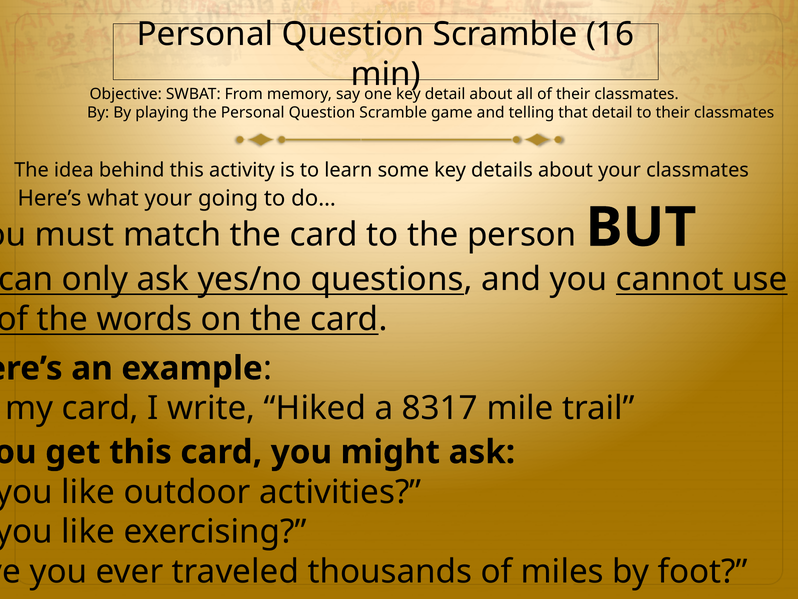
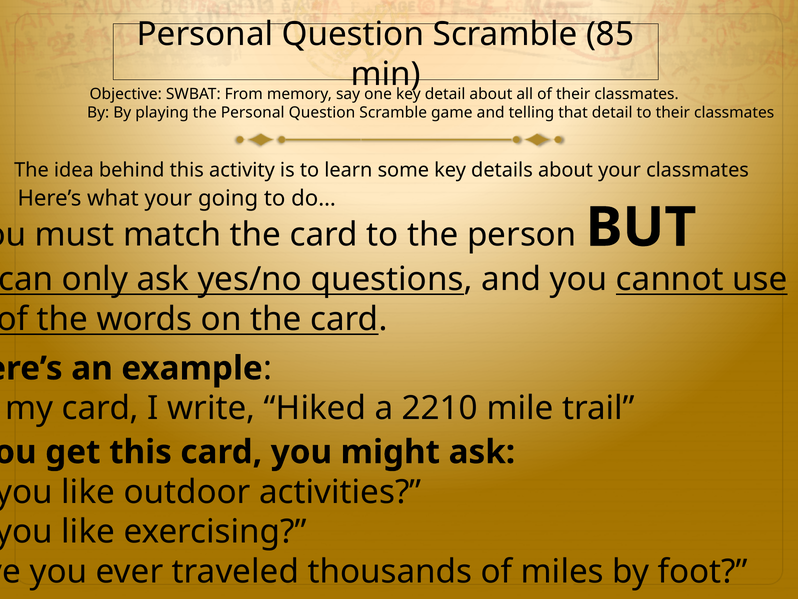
16: 16 -> 85
8317: 8317 -> 2210
